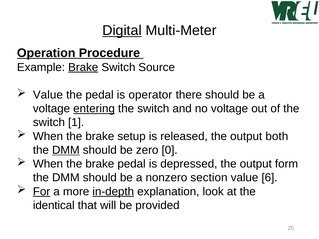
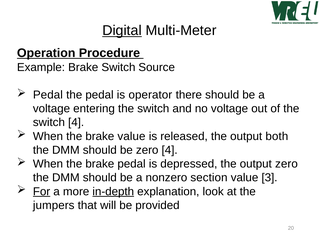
Brake at (83, 67) underline: present -> none
Value at (48, 95): Value -> Pedal
entering underline: present -> none
switch 1: 1 -> 4
brake setup: setup -> value
DMM at (66, 150) underline: present -> none
zero 0: 0 -> 4
output form: form -> zero
6: 6 -> 3
identical: identical -> jumpers
